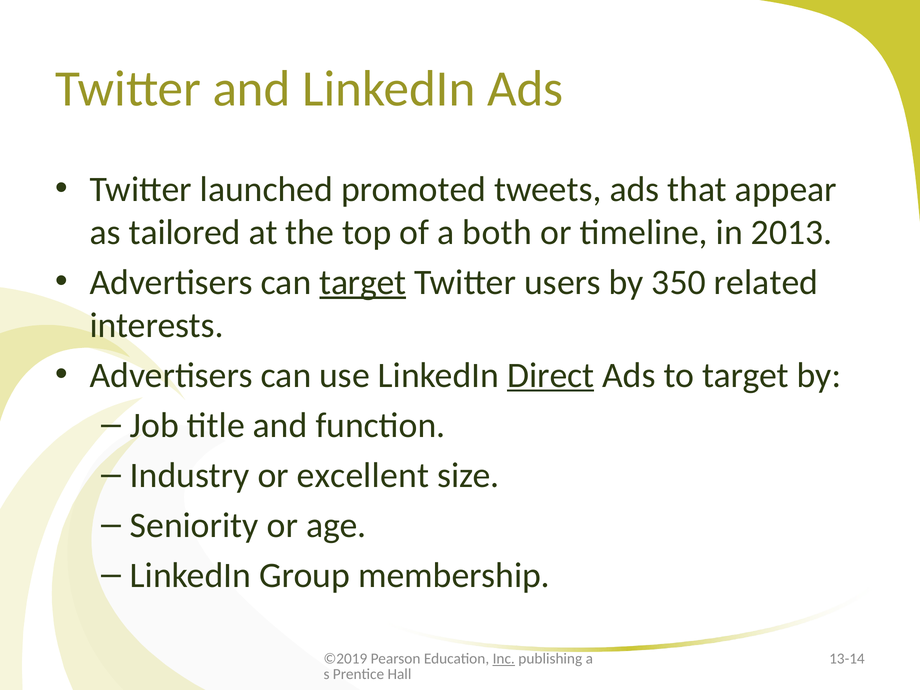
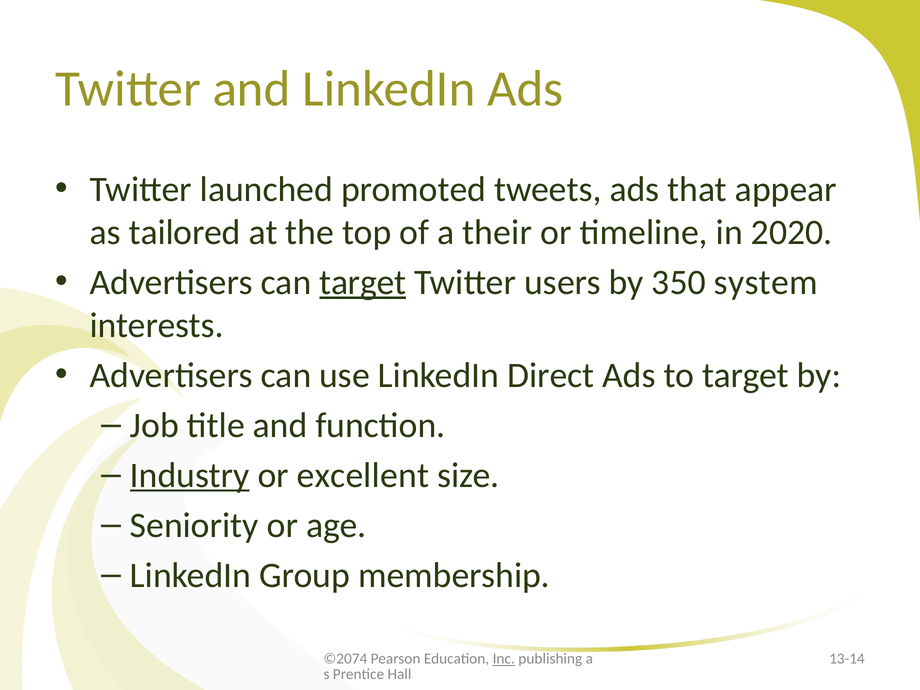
both: both -> their
2013: 2013 -> 2020
related: related -> system
Direct underline: present -> none
Industry underline: none -> present
©2019: ©2019 -> ©2074
